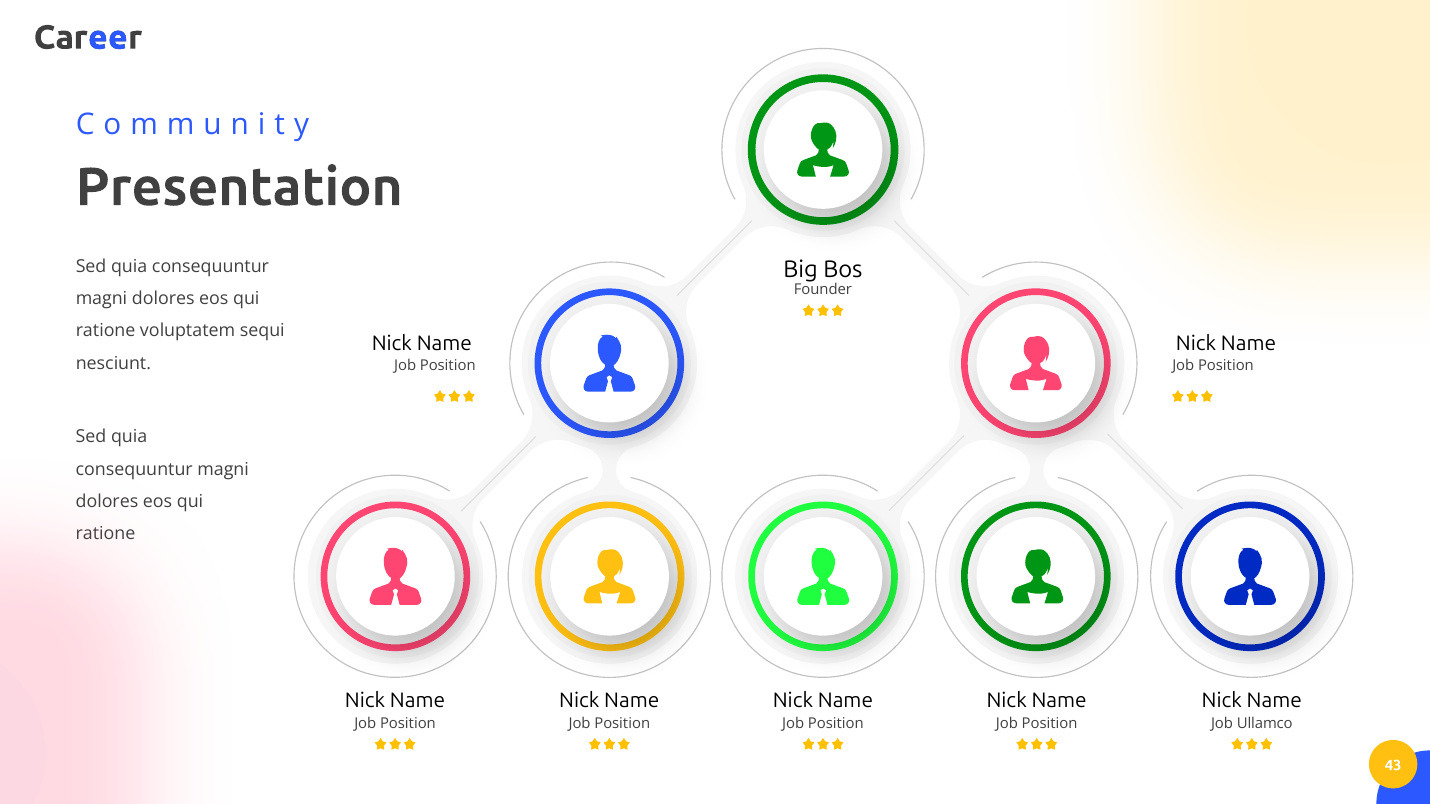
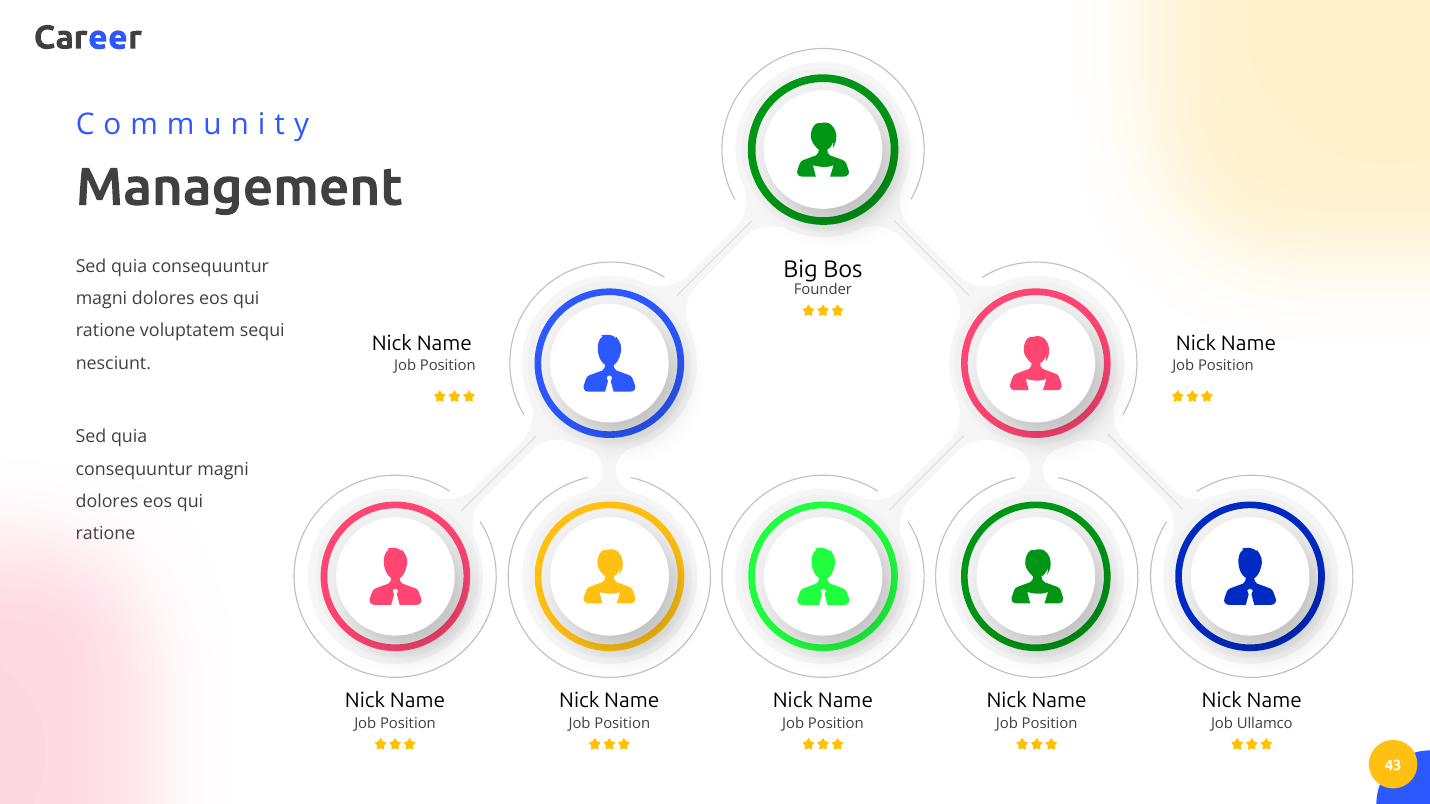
Presentation: Presentation -> Management
